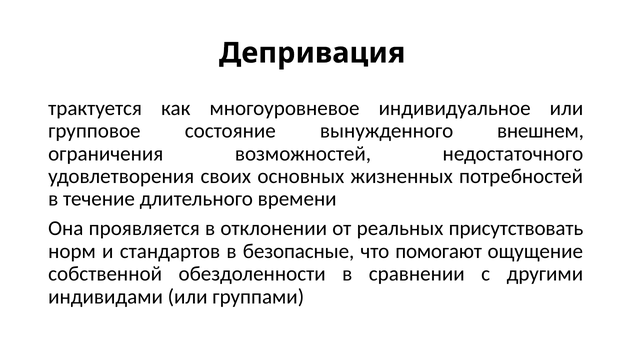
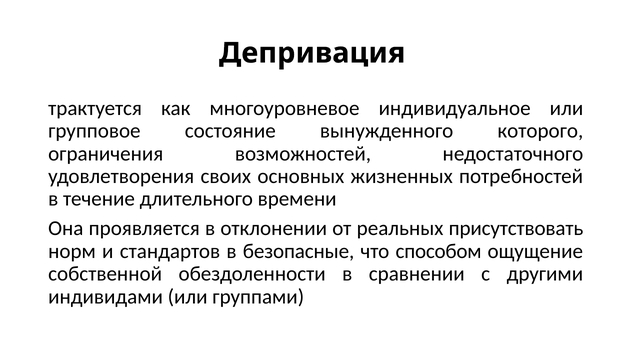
внешнем: внешнем -> которого
помогают: помогают -> способом
